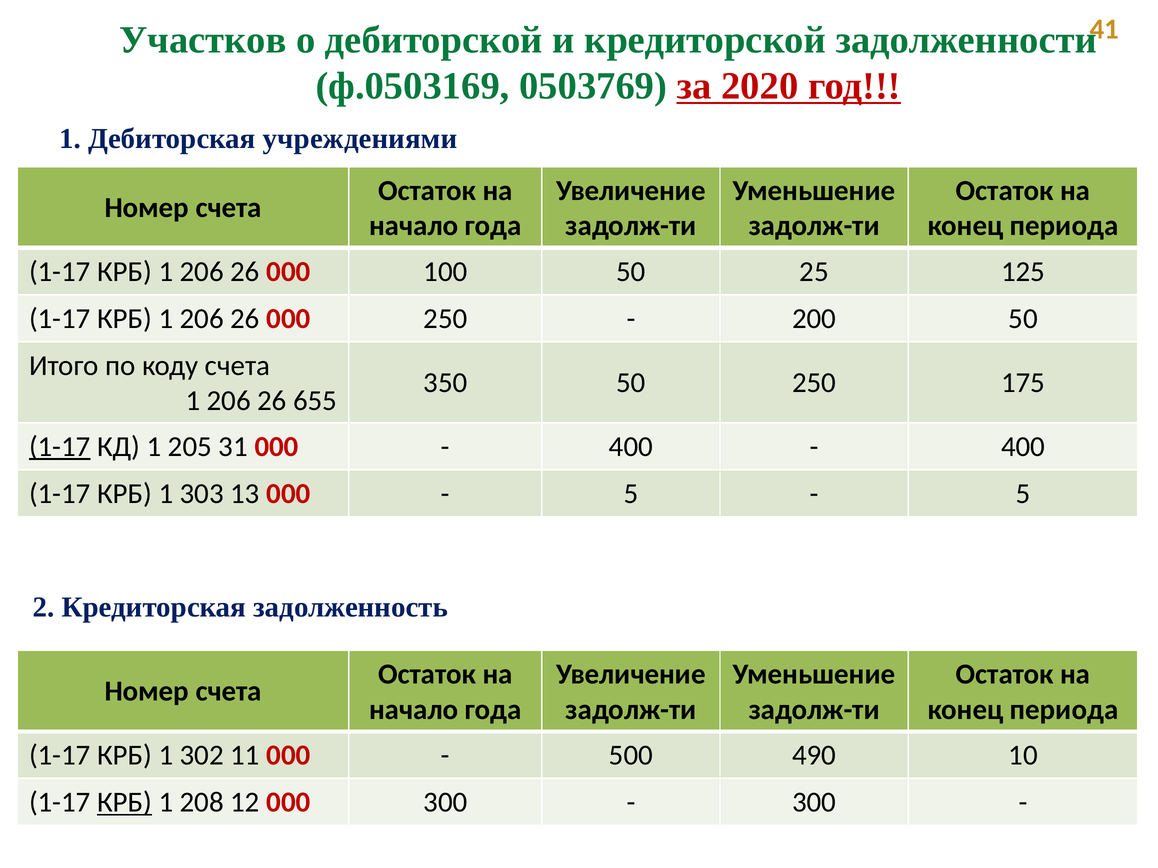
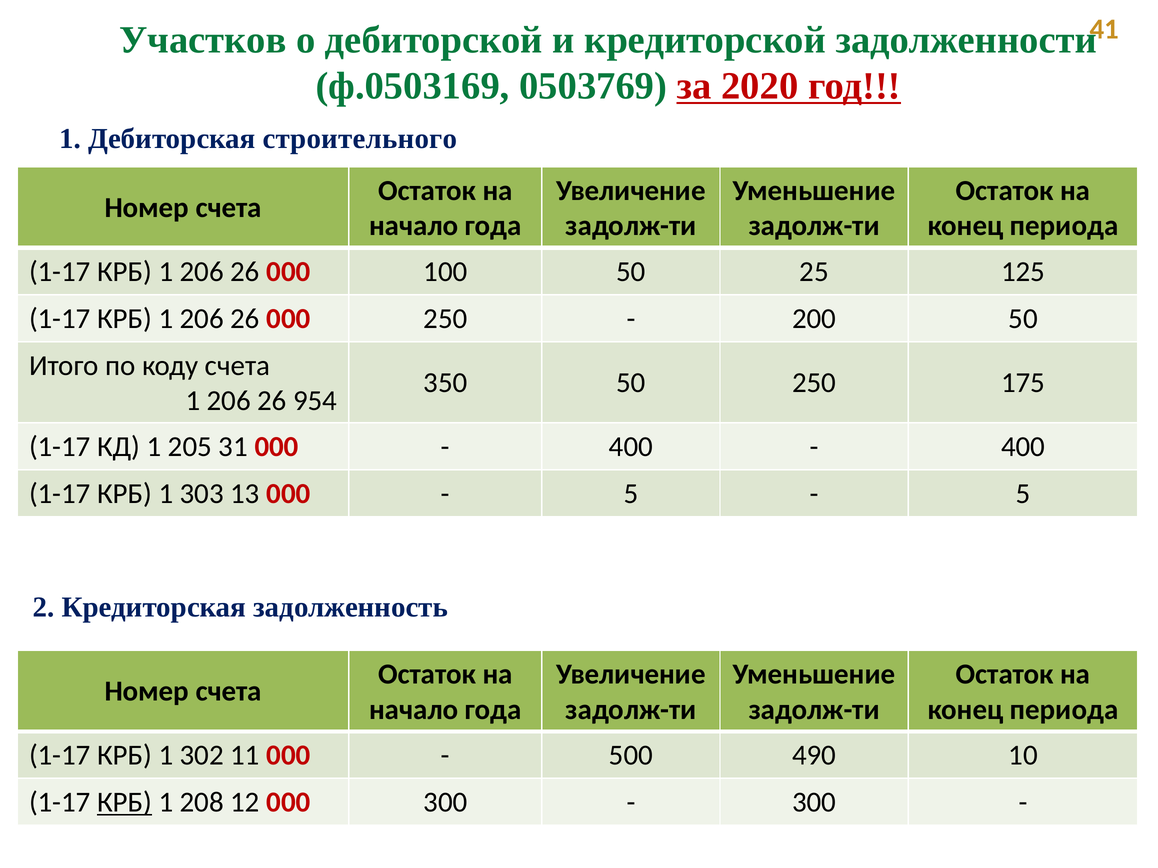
учреждениями: учреждениями -> строительного
655: 655 -> 954
1-17 at (60, 447) underline: present -> none
